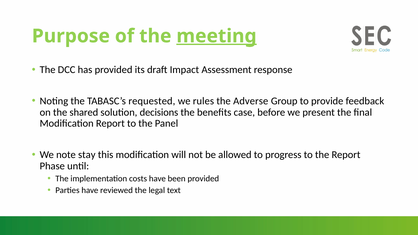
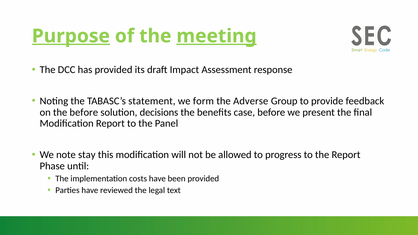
Purpose underline: none -> present
requested: requested -> statement
rules: rules -> form
the shared: shared -> before
